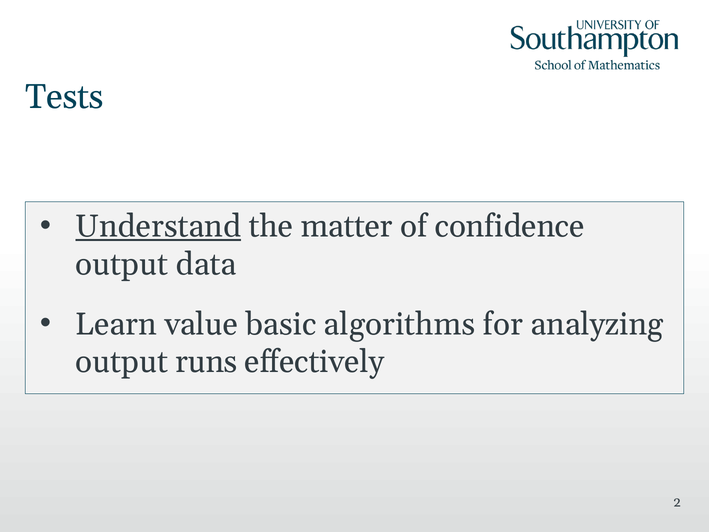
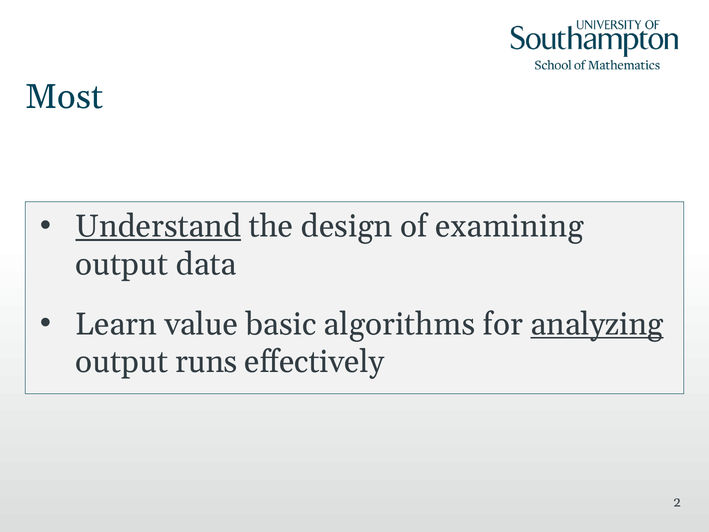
Tests: Tests -> Most
matter: matter -> design
confidence: confidence -> examining
analyzing underline: none -> present
